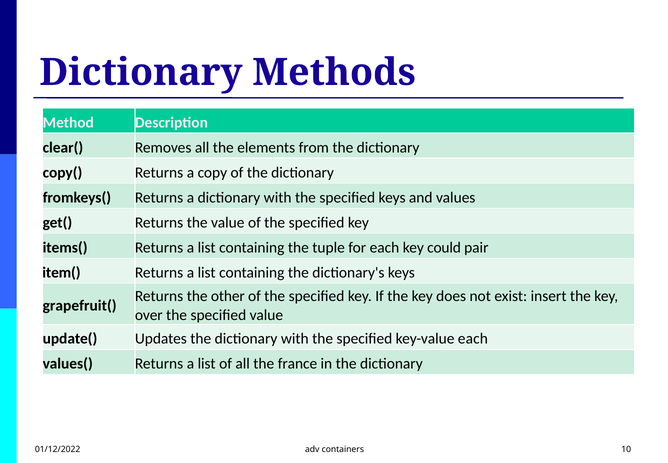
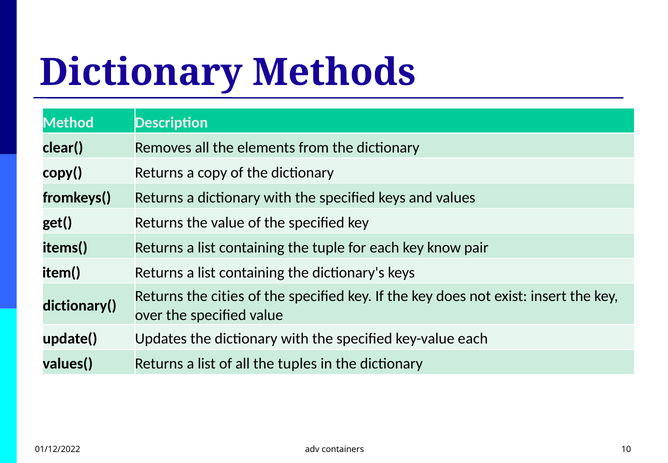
could: could -> know
other: other -> cities
grapefruit(: grapefruit( -> dictionary(
france: france -> tuples
